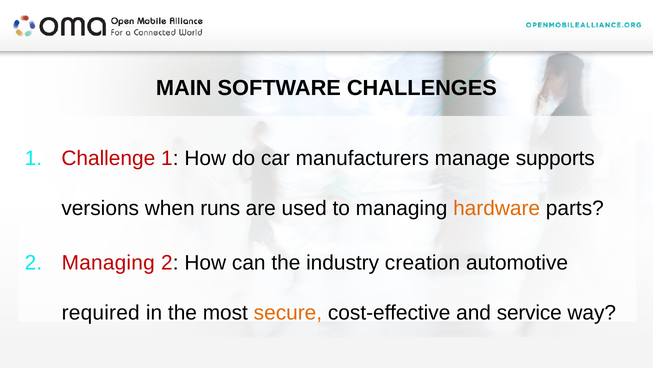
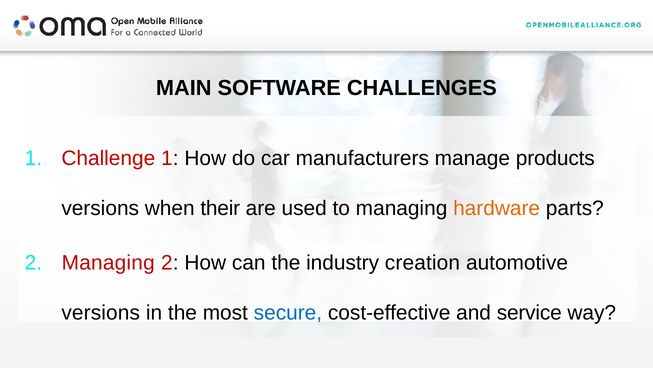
supports: supports -> products
runs: runs -> their
required at (101, 312): required -> versions
secure colour: orange -> blue
